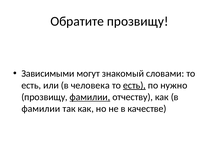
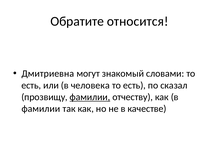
Обратите прозвищу: прозвищу -> относится
Зависимыми: Зависимыми -> Дмитриевна
есть at (134, 85) underline: present -> none
нужно: нужно -> сказал
